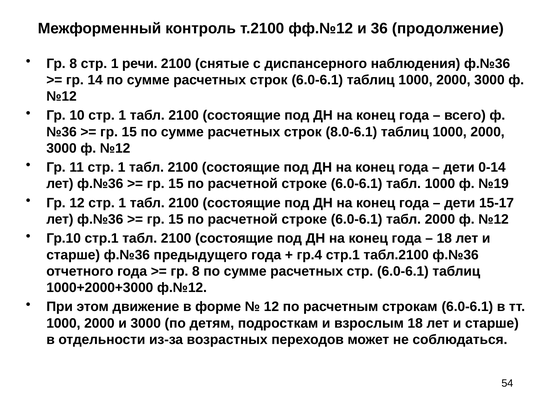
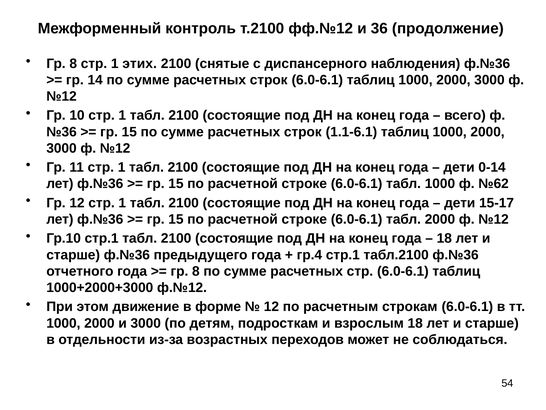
речи: речи -> этих
8.0-6.1: 8.0-6.1 -> 1.1-6.1
№19: №19 -> №62
